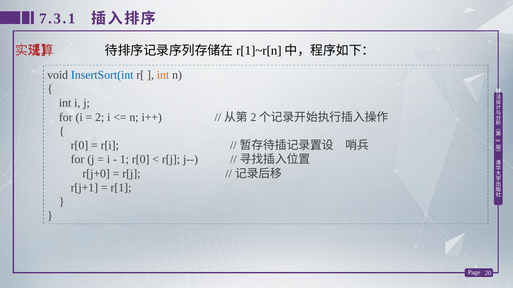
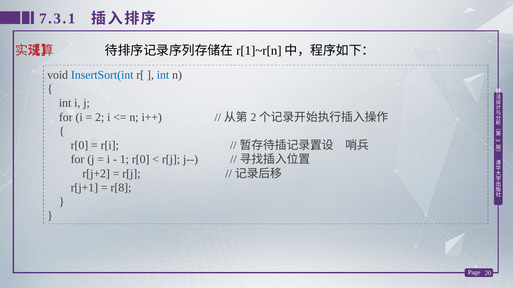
int at (163, 75) colour: orange -> blue
r[j+0: r[j+0 -> r[j+2
r[1: r[1 -> r[8
